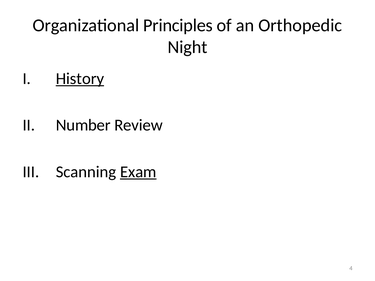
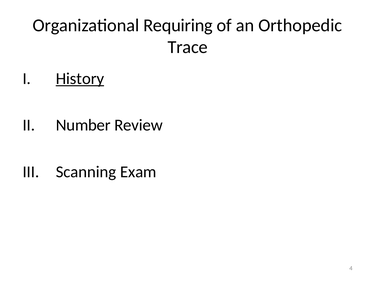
Principles: Principles -> Requiring
Night: Night -> Trace
Exam underline: present -> none
